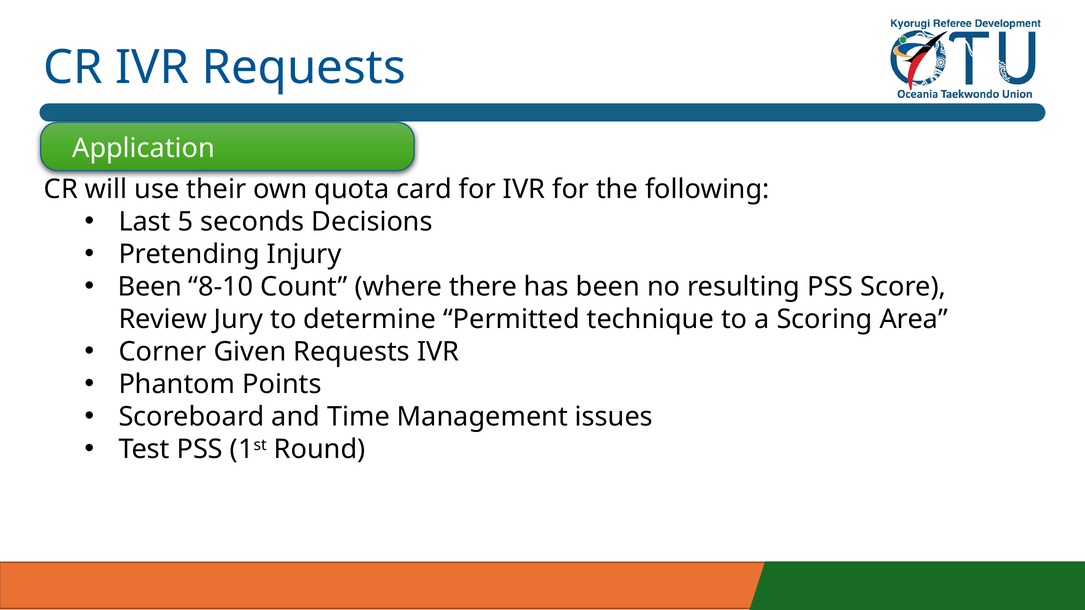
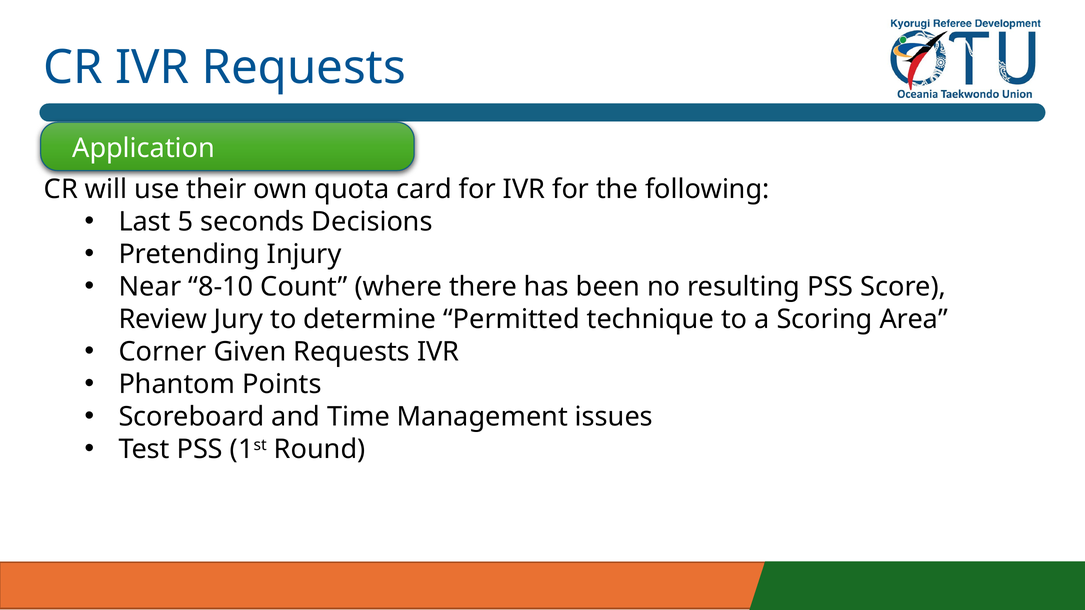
Been at (150, 287): Been -> Near
